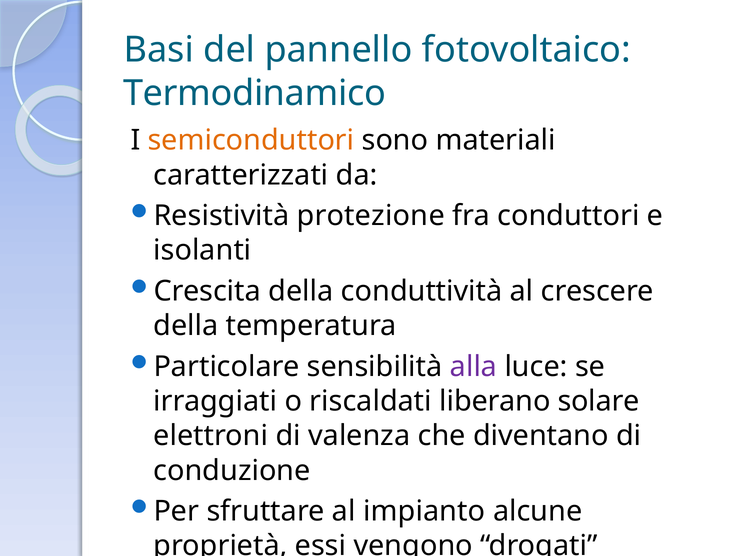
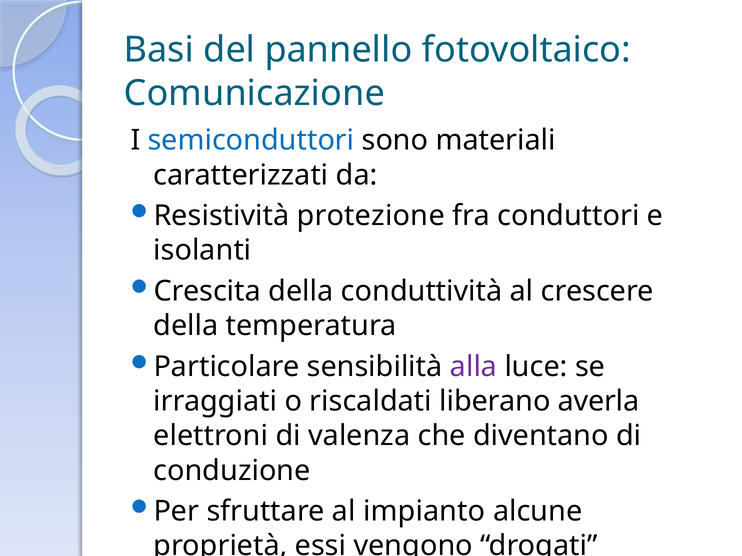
Termodinamico: Termodinamico -> Comunicazione
semiconduttori colour: orange -> blue
solare: solare -> averla
